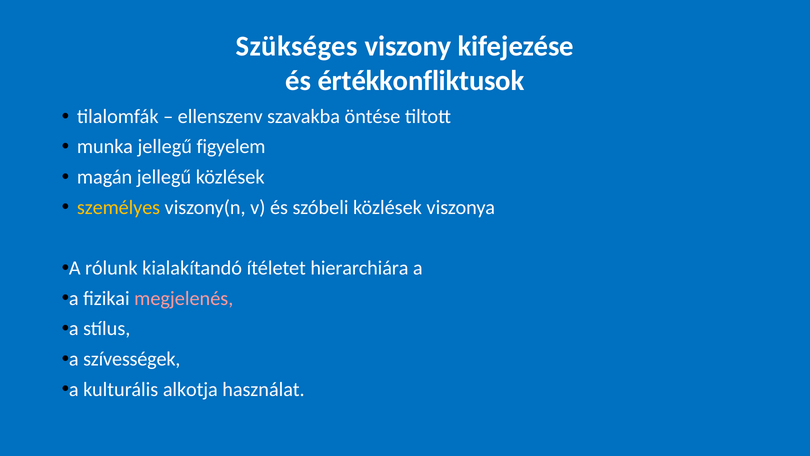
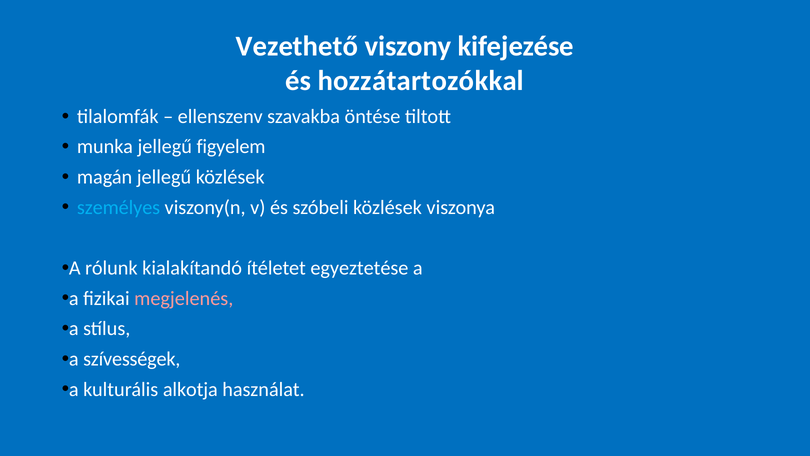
Szükséges: Szükséges -> Vezethető
értékkonfliktusok: értékkonfliktusok -> hozzátartozókkal
személyes colour: yellow -> light blue
hierarchiára: hierarchiára -> egyeztetése
